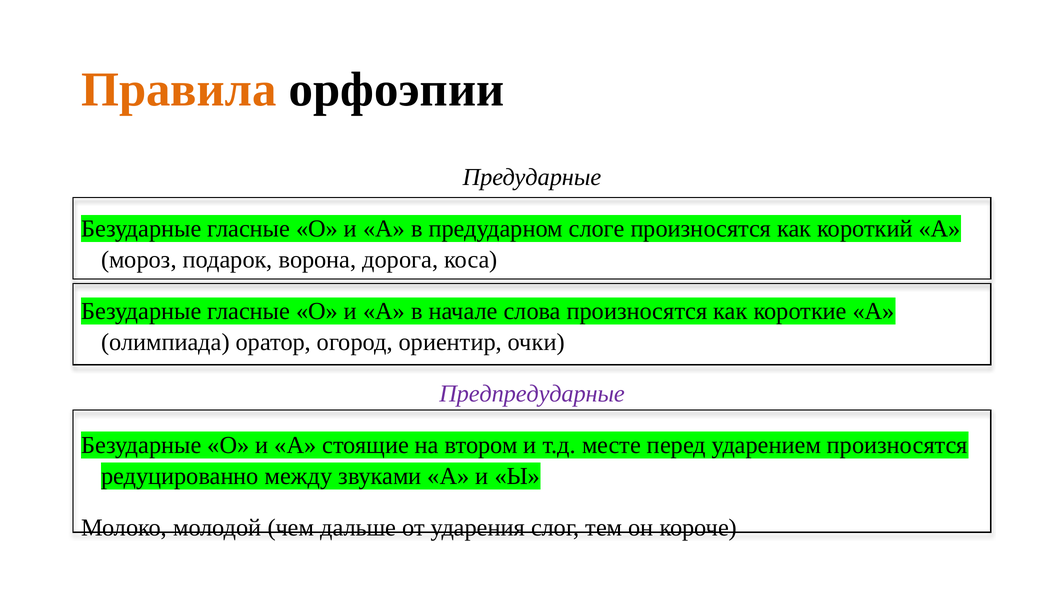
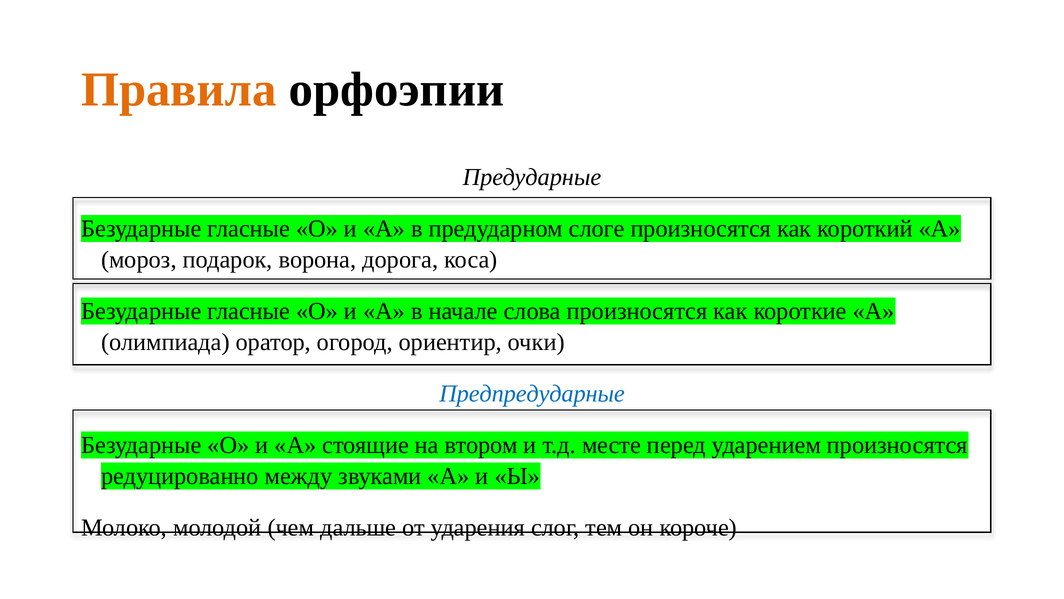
Предпредударные colour: purple -> blue
